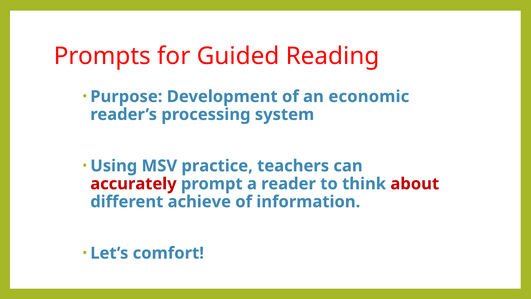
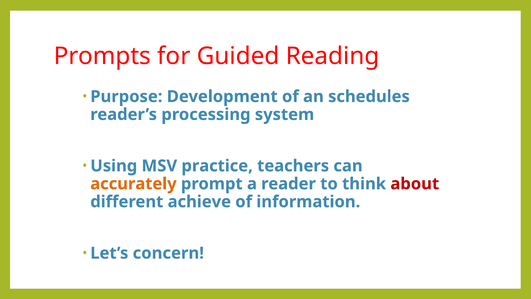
economic: economic -> schedules
accurately colour: red -> orange
comfort: comfort -> concern
